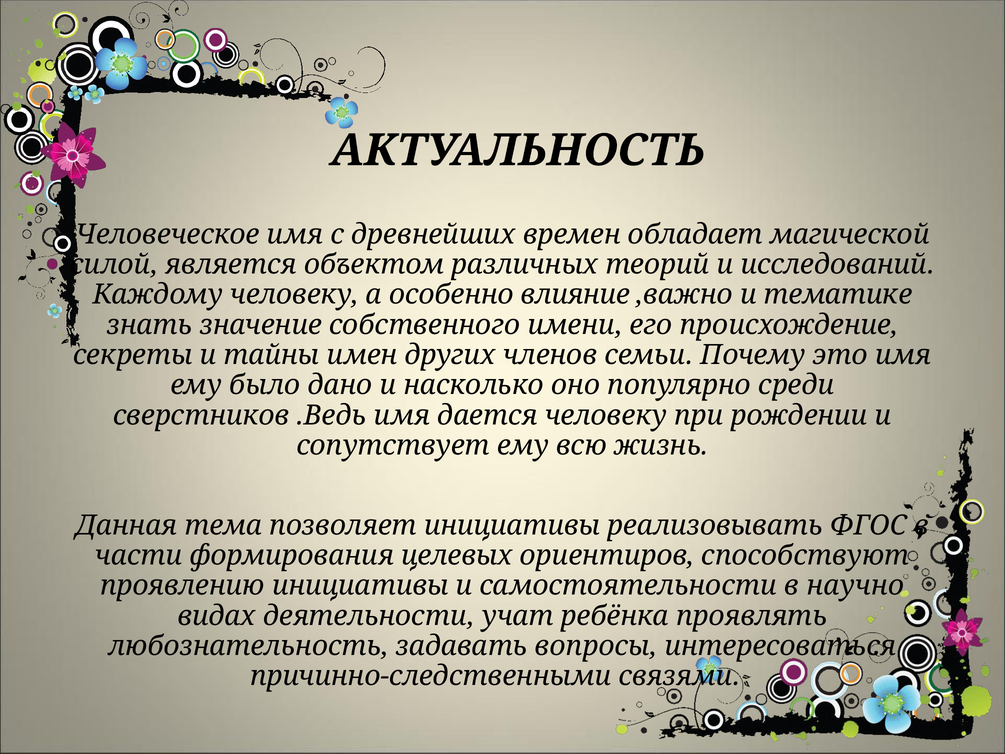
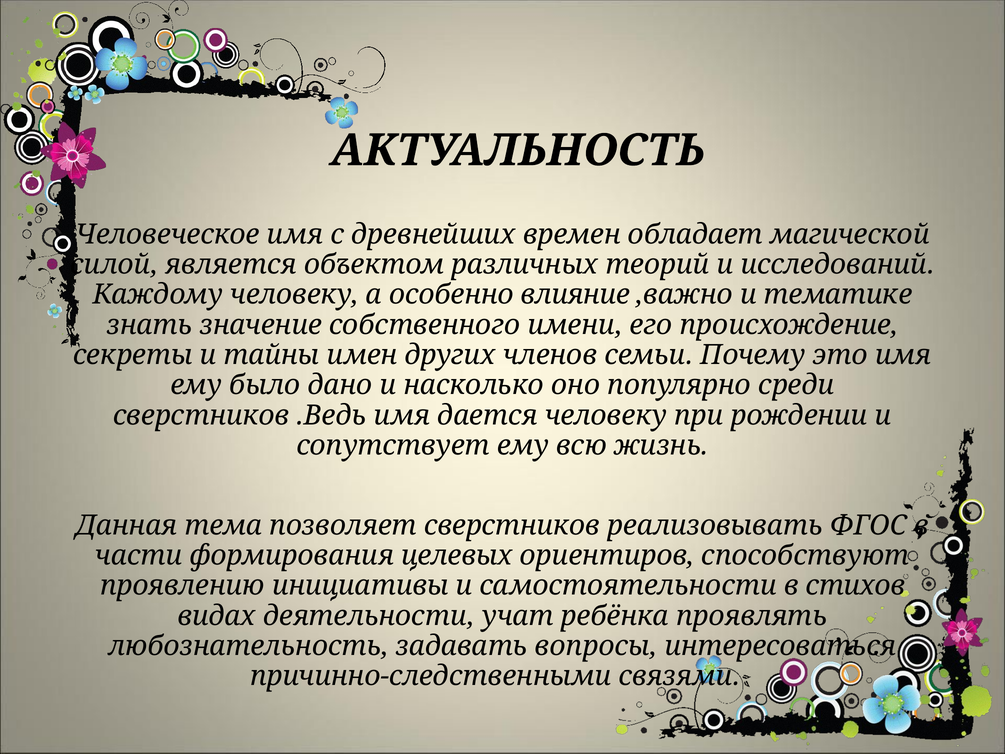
позволяет инициативы: инициативы -> сверстников
научно: научно -> стихов
